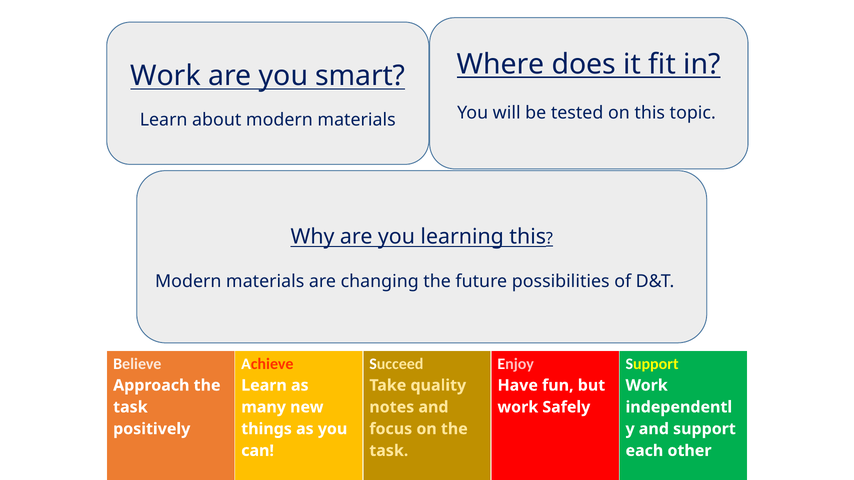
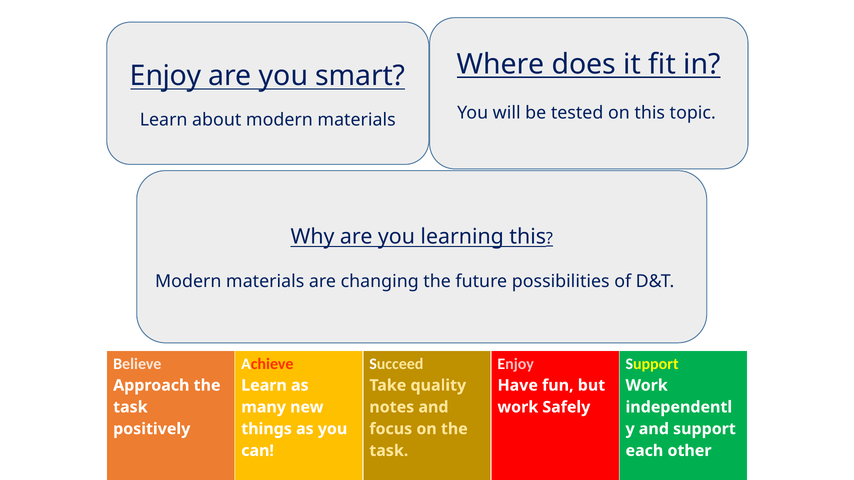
Work at (166, 76): Work -> Enjoy
